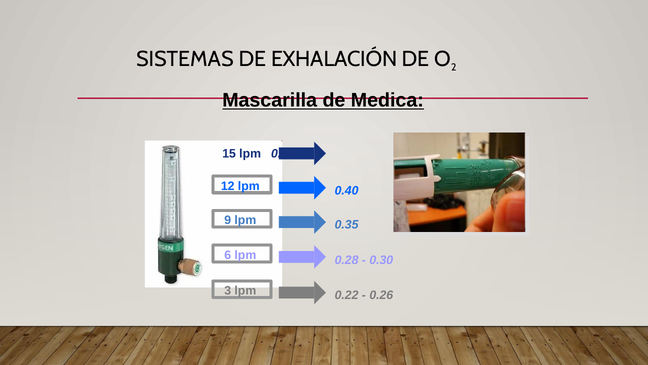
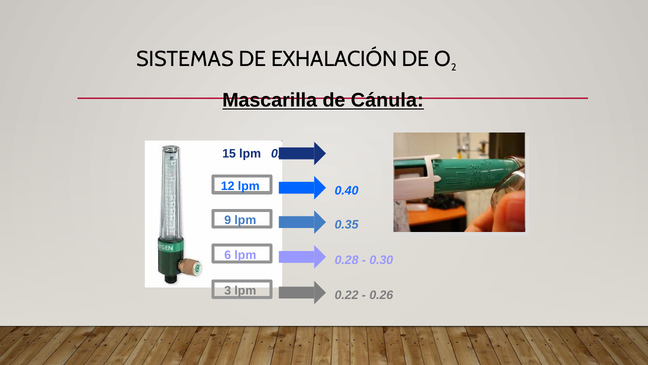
Medica: Medica -> Cánula
